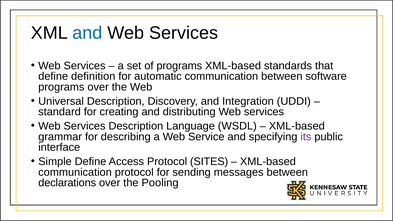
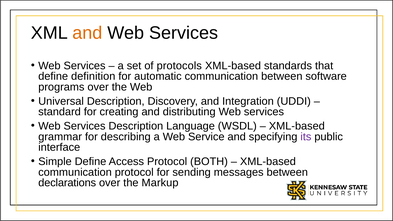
and at (87, 33) colour: blue -> orange
of programs: programs -> protocols
SITES: SITES -> BOTH
Pooling: Pooling -> Markup
